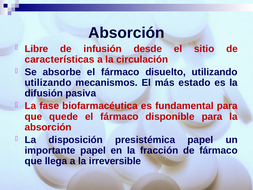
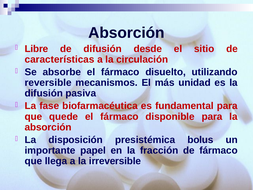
de infusión: infusión -> difusión
utilizando at (48, 83): utilizando -> reversible
estado: estado -> unidad
presistémica papel: papel -> bolus
